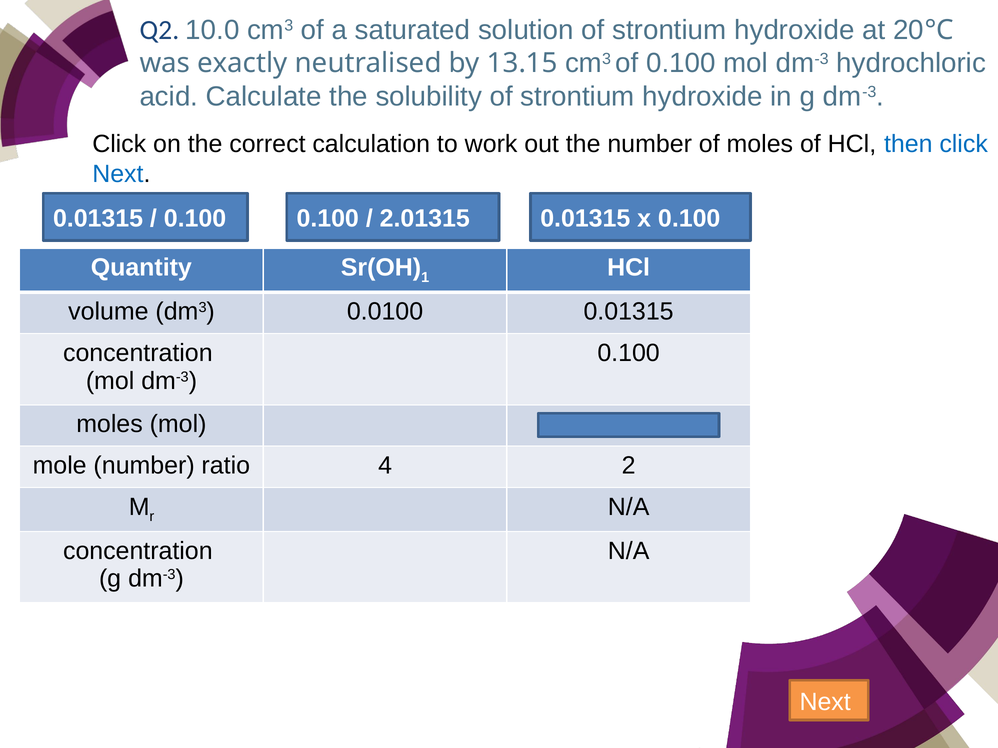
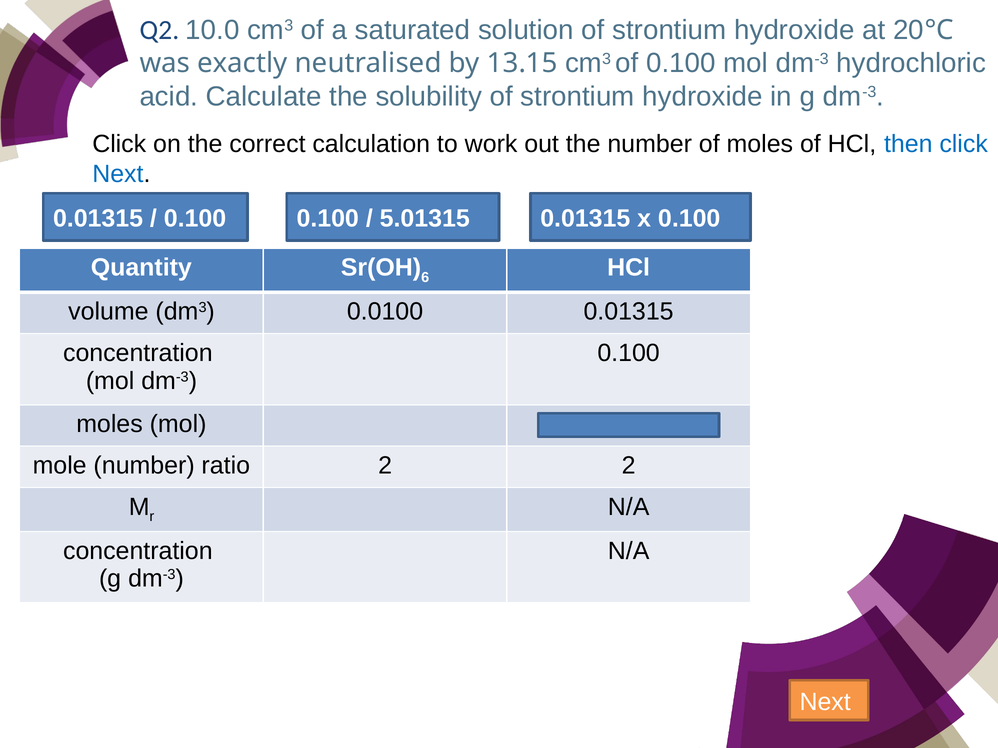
2.01315: 2.01315 -> 5.01315
1: 1 -> 6
ratio 4: 4 -> 2
